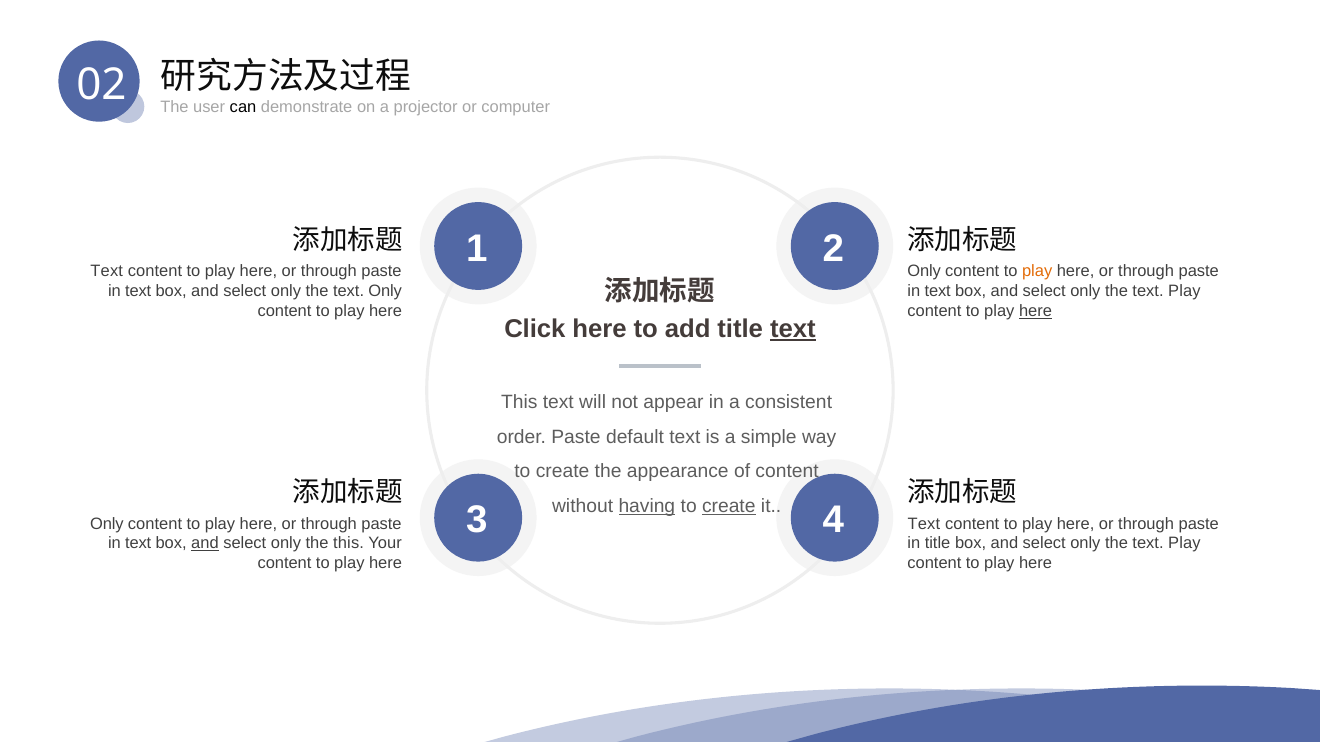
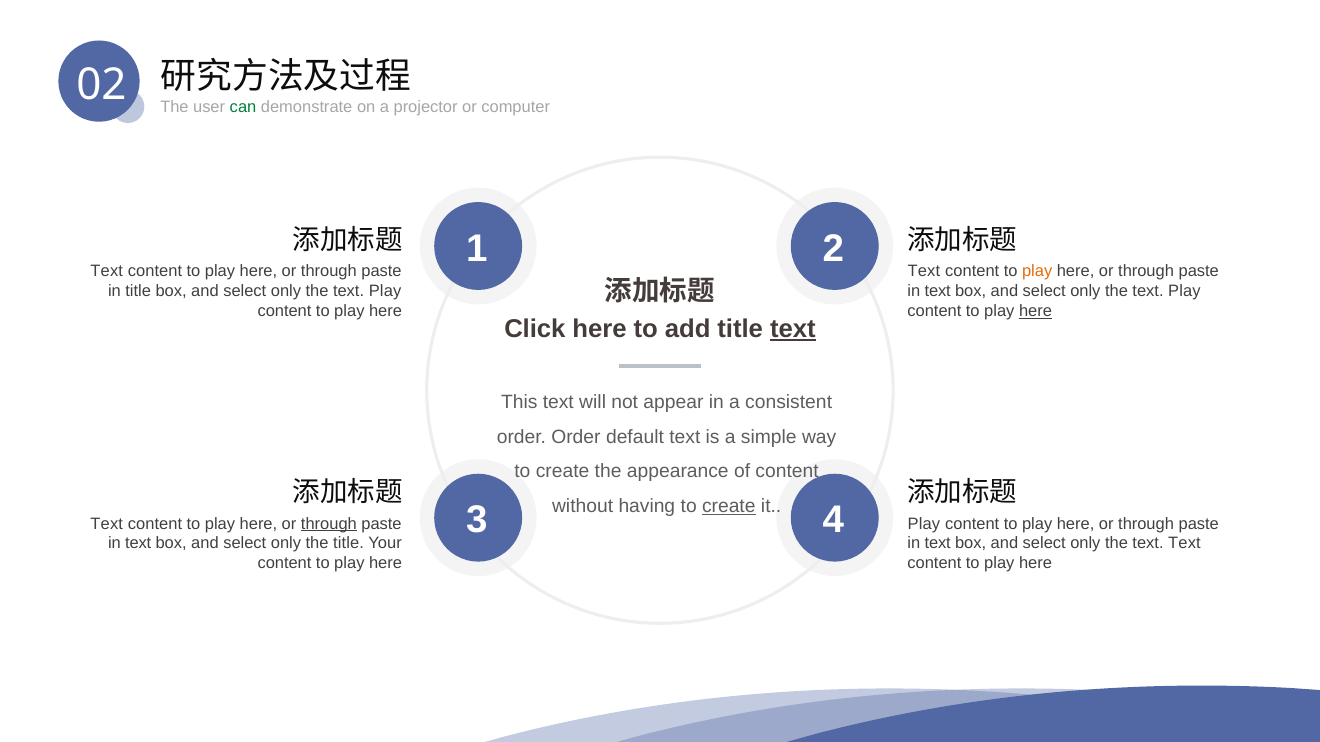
can colour: black -> green
Only at (924, 272): Only -> Text
text at (138, 291): text -> title
Only at (385, 291): Only -> Play
order Paste: Paste -> Order
having underline: present -> none
Only at (107, 524): Only -> Text
through at (329, 524) underline: none -> present
Text at (924, 524): Text -> Play
and at (205, 544) underline: present -> none
the this: this -> title
title at (938, 544): title -> text
Play at (1184, 544): Play -> Text
